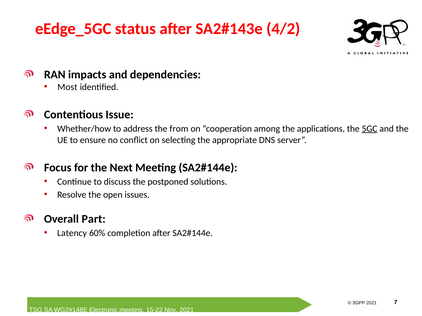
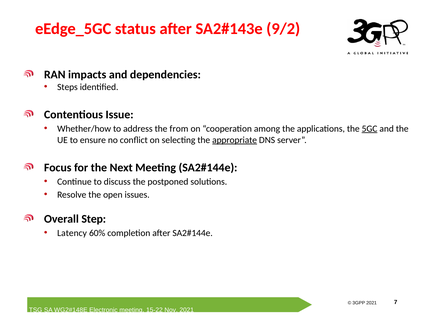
4/2: 4/2 -> 9/2
Most: Most -> Steps
appropriate underline: none -> present
Part: Part -> Step
